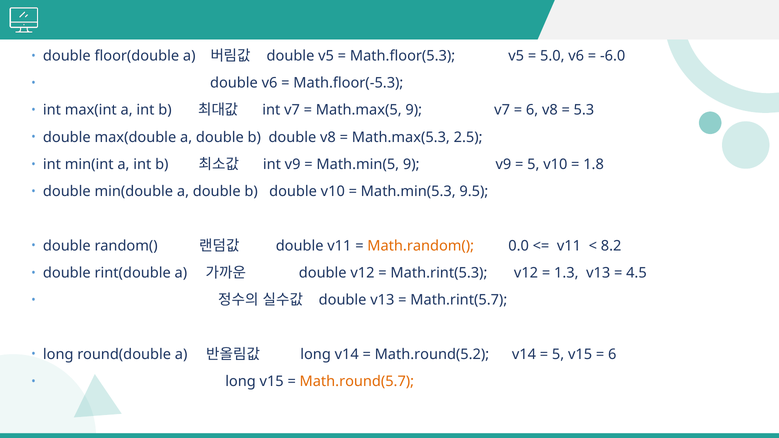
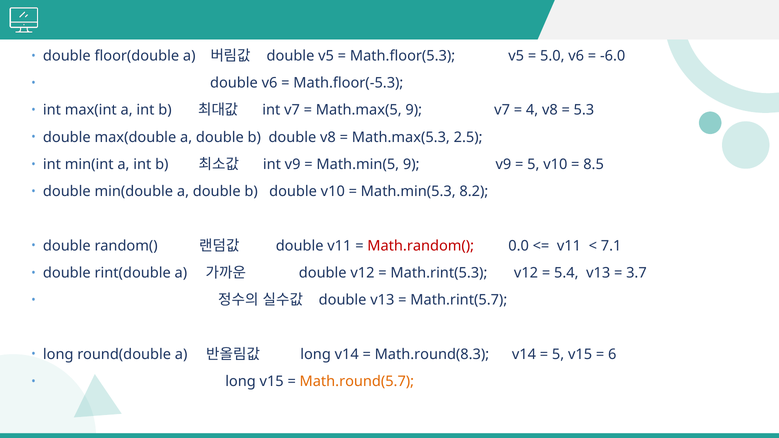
6 at (532, 110): 6 -> 4
1.8: 1.8 -> 8.5
9.5: 9.5 -> 8.2
Math.random( colour: orange -> red
8.2: 8.2 -> 7.1
1.3: 1.3 -> 5.4
4.5: 4.5 -> 3.7
Math.round(5.2: Math.round(5.2 -> Math.round(8.3
